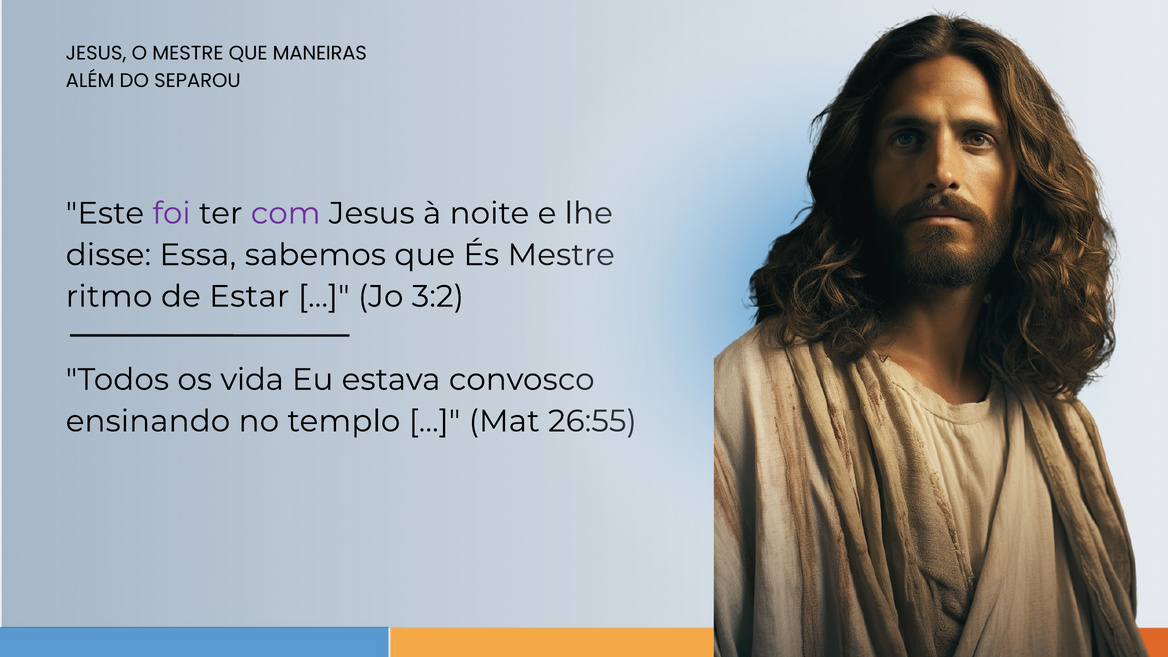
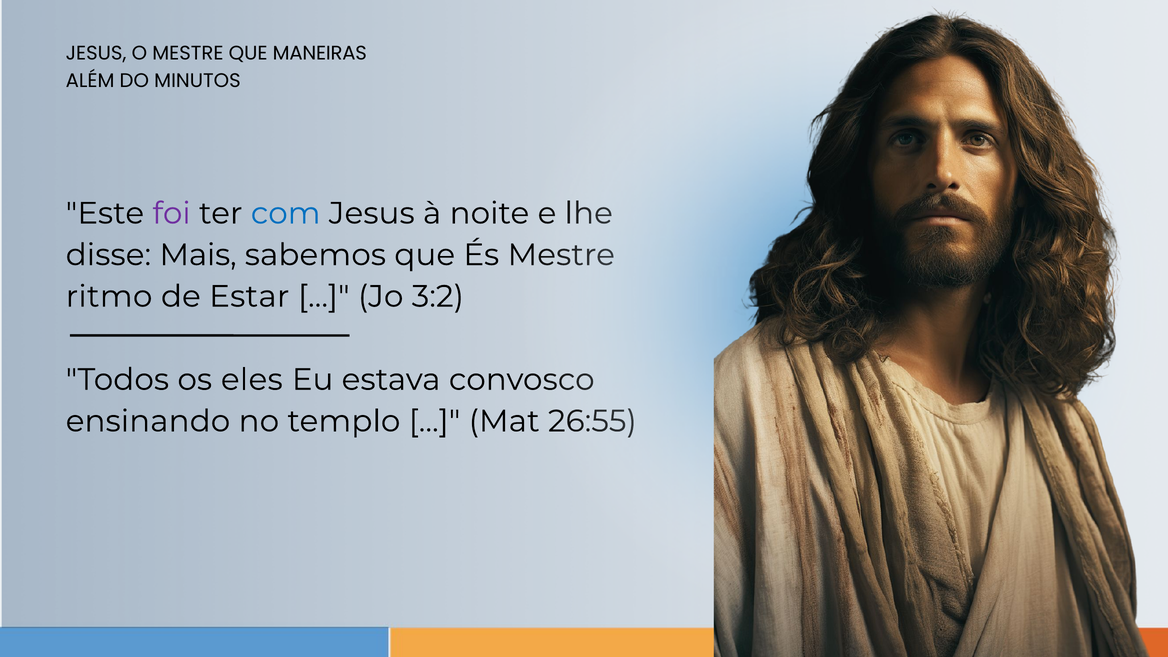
SEPAROU: SEPAROU -> MINUTOS
com colour: purple -> blue
Essa: Essa -> Mais
vida: vida -> eles
